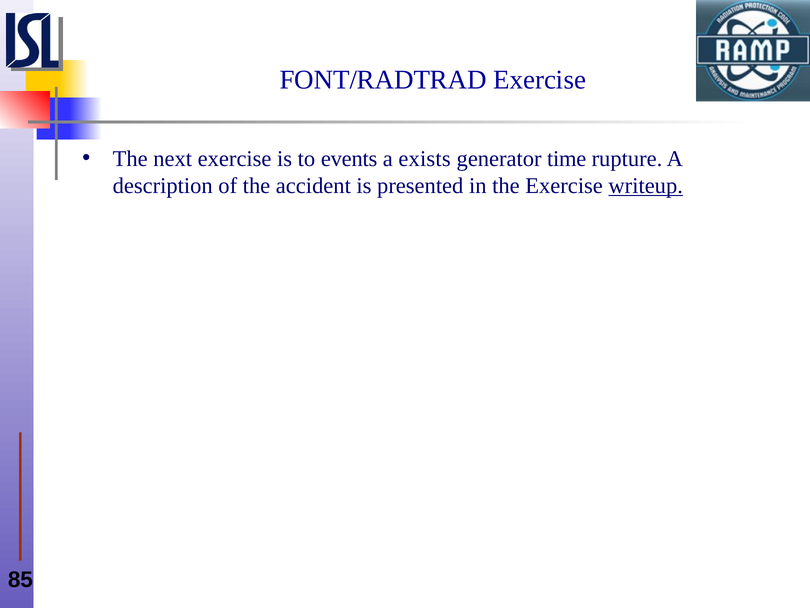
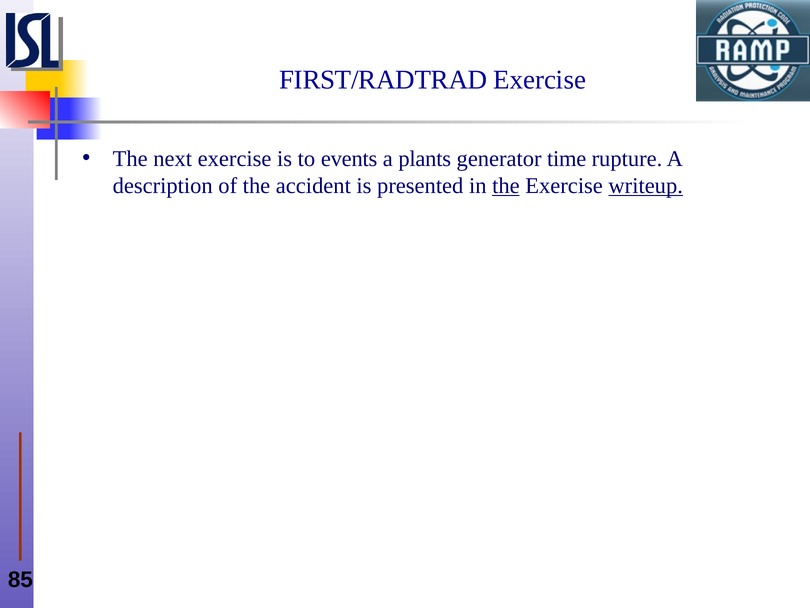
FONT/RADTRAD: FONT/RADTRAD -> FIRST/RADTRAD
exists: exists -> plants
the at (506, 186) underline: none -> present
